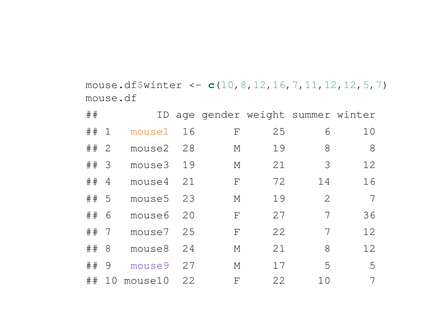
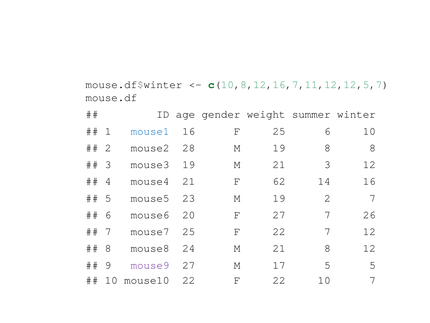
mouse1 colour: orange -> blue
72: 72 -> 62
36: 36 -> 26
